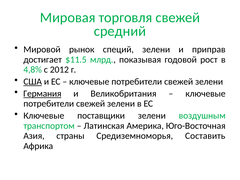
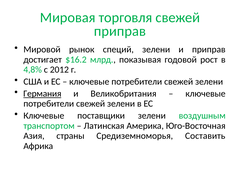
средний at (120, 31): средний -> приправ
$11.5: $11.5 -> $16.2
США underline: present -> none
